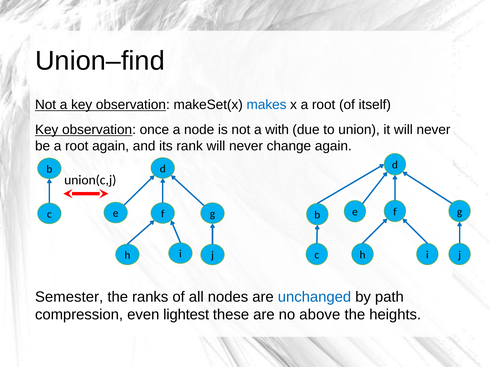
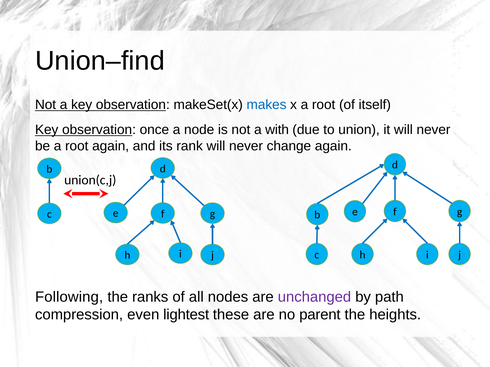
Semester: Semester -> Following
unchanged colour: blue -> purple
above: above -> parent
